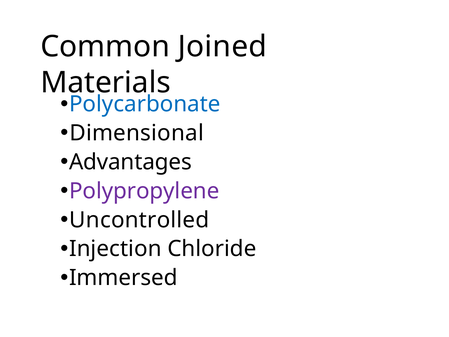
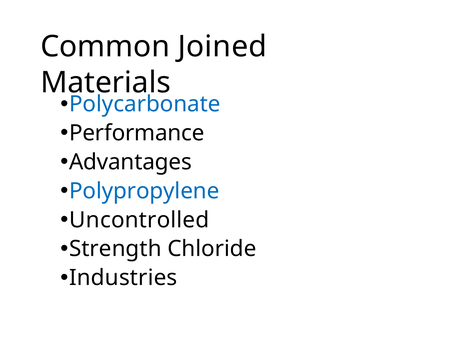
Dimensional: Dimensional -> Performance
Polypropylene colour: purple -> blue
Injection: Injection -> Strength
Immersed: Immersed -> Industries
